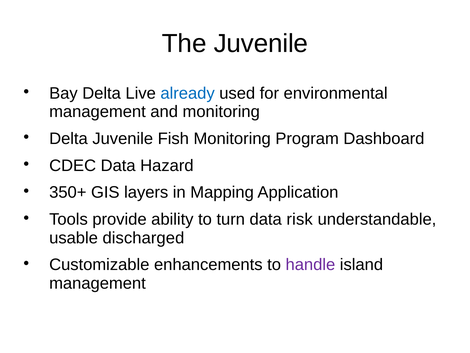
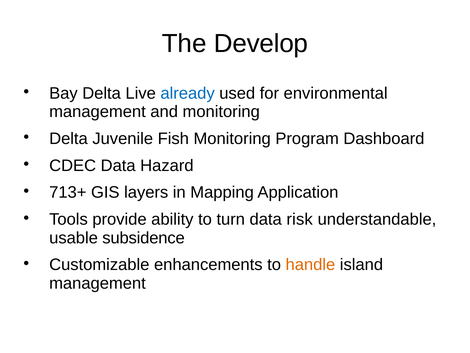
The Juvenile: Juvenile -> Develop
350+: 350+ -> 713+
discharged: discharged -> subsidence
handle colour: purple -> orange
